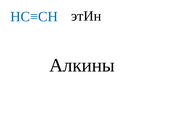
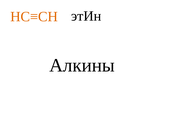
HC≡CH colour: blue -> orange
